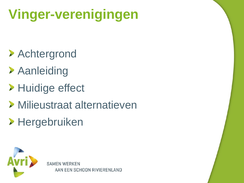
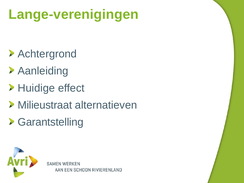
Vinger-verenigingen: Vinger-verenigingen -> Lange-verenigingen
Hergebruiken: Hergebruiken -> Garantstelling
